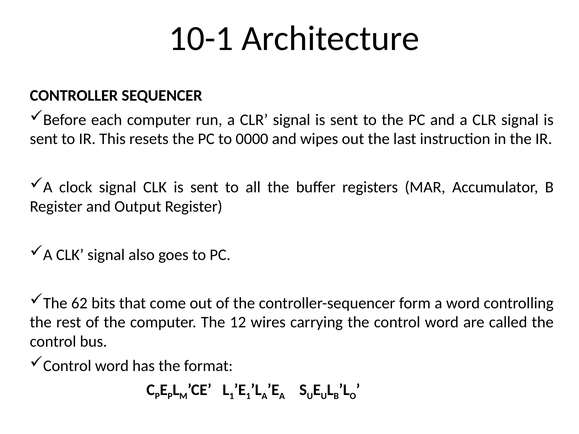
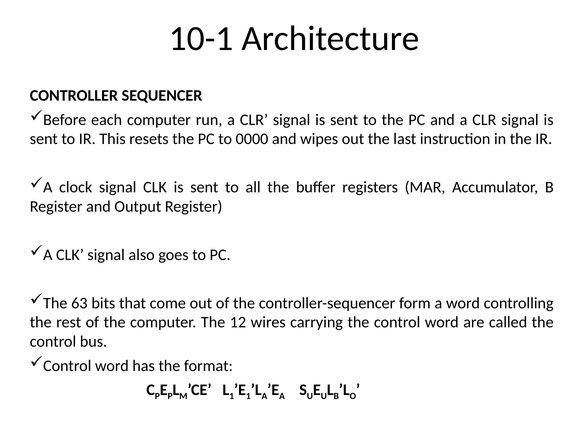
62: 62 -> 63
